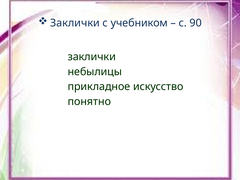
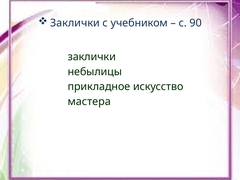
понятно: понятно -> мастера
